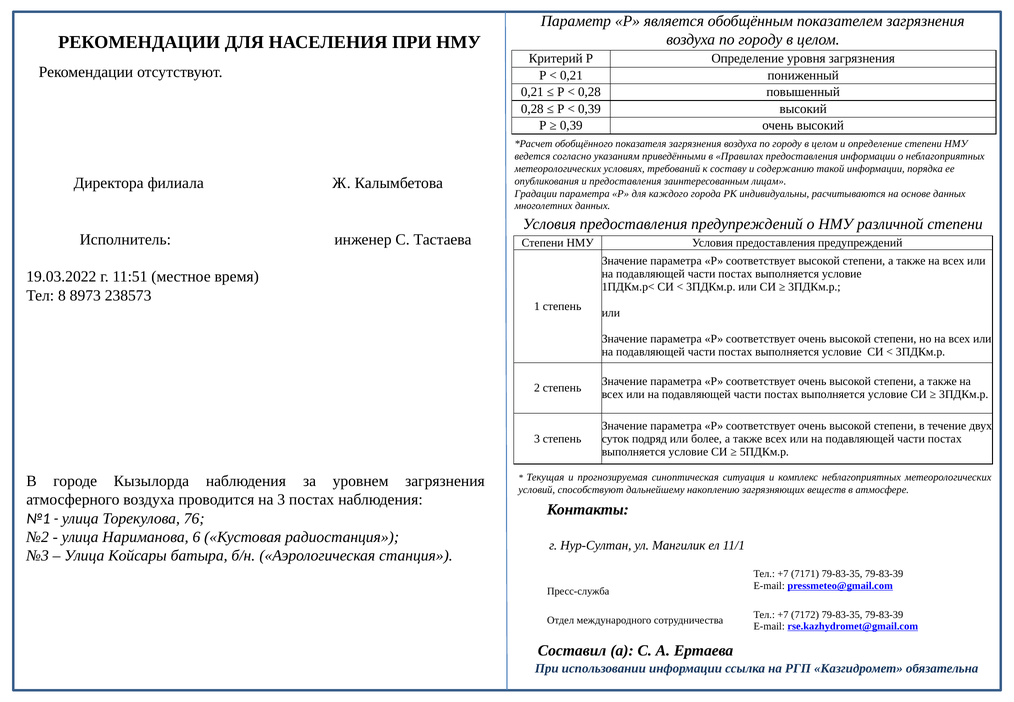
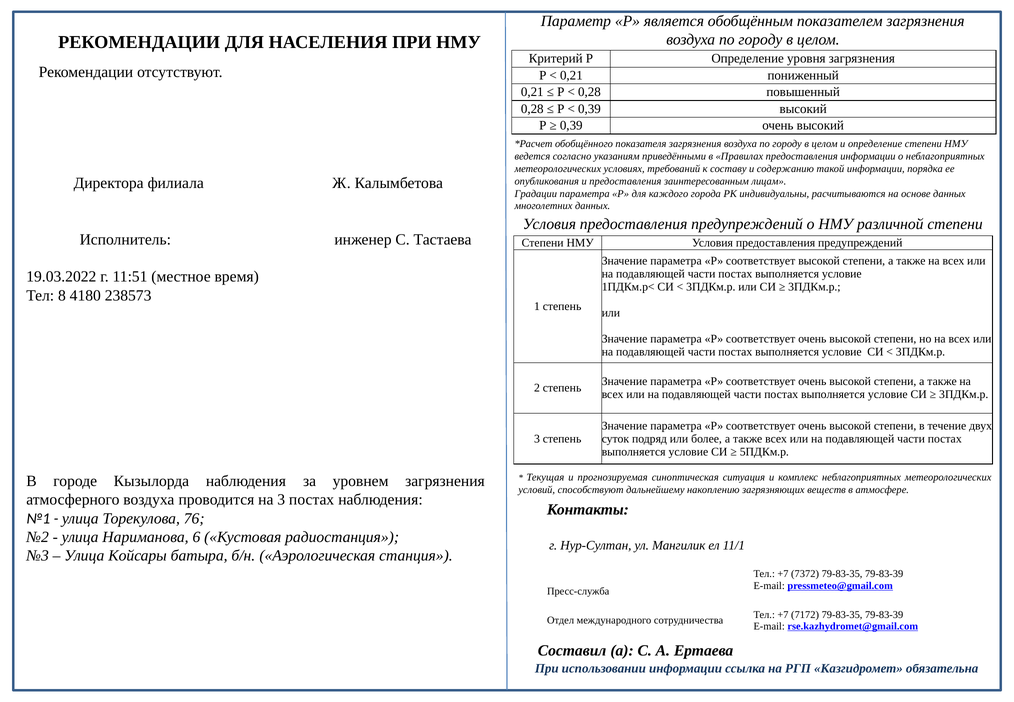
8973: 8973 -> 4180
7171: 7171 -> 7372
